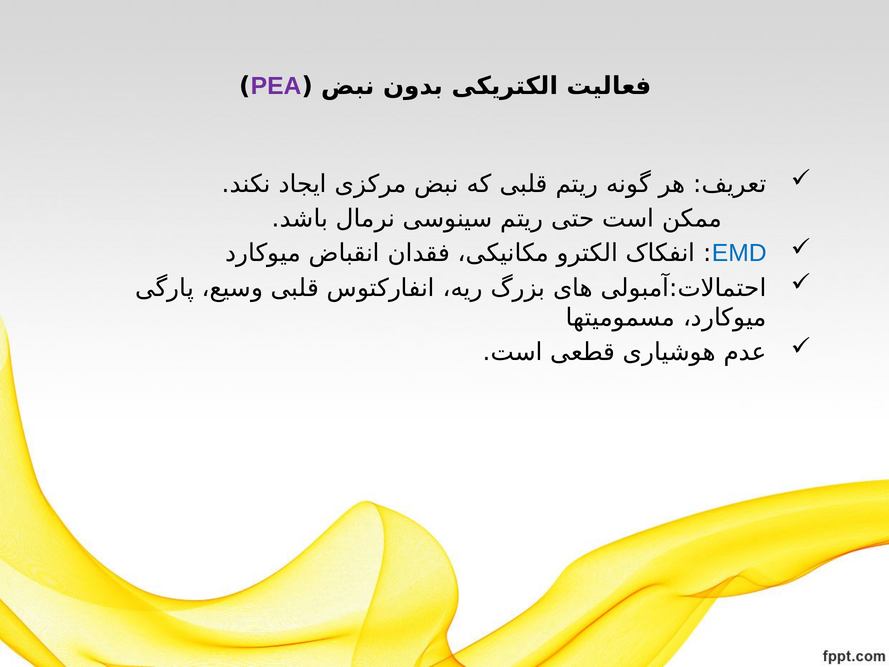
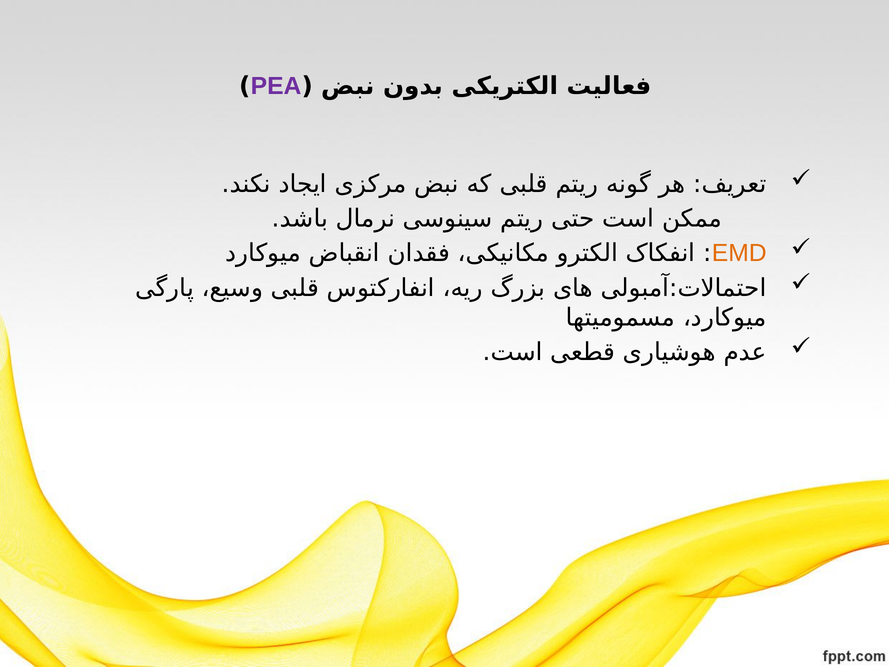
EMD colour: blue -> orange
